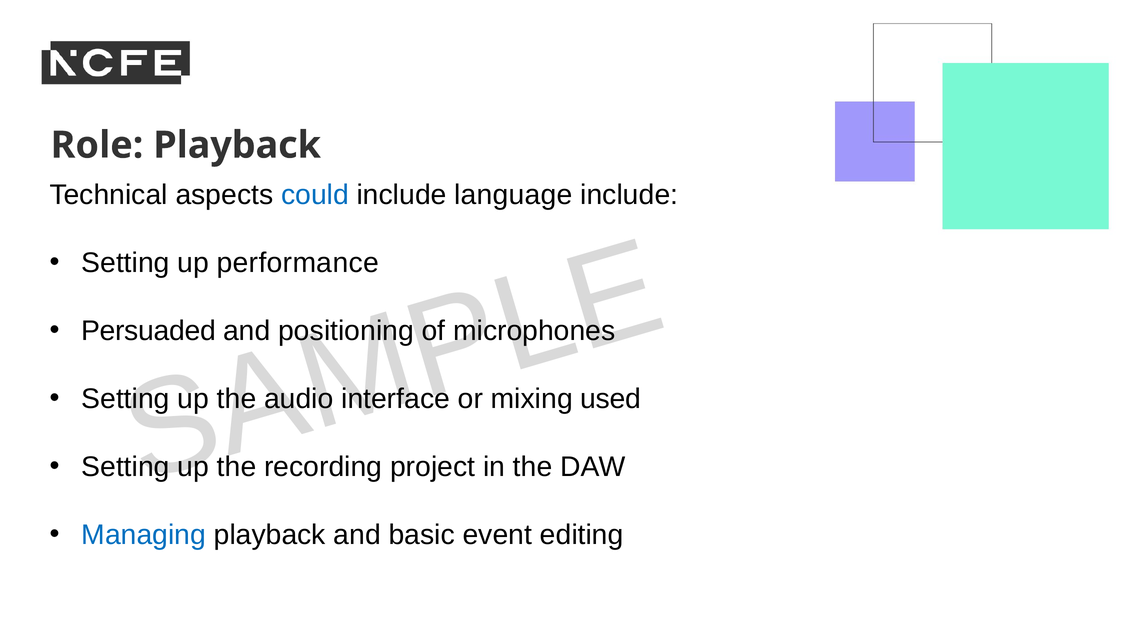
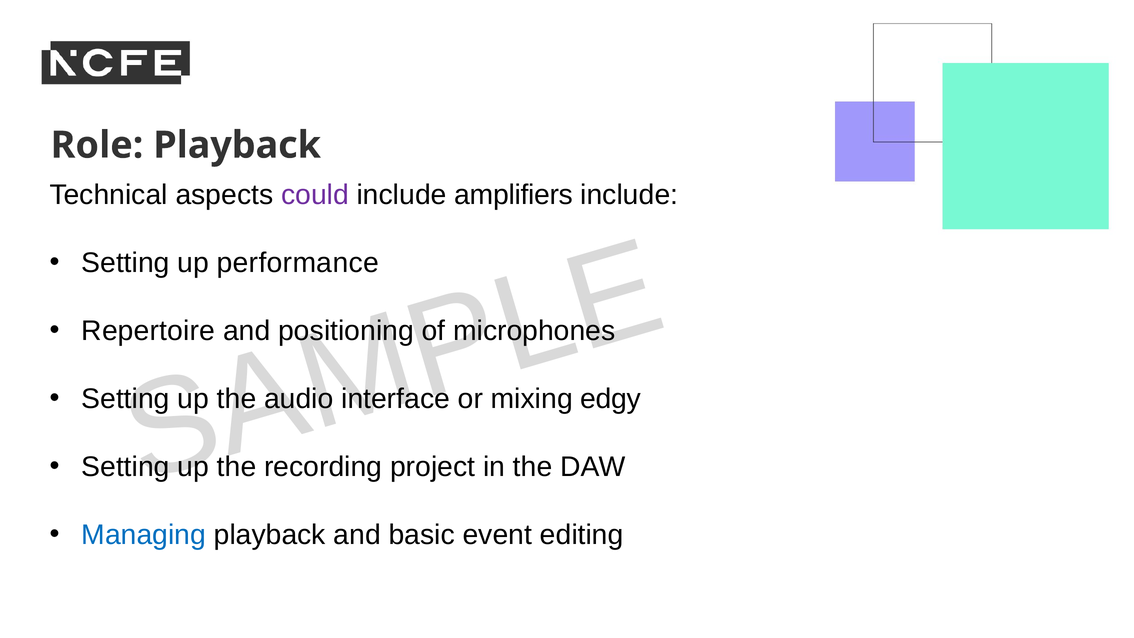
could colour: blue -> purple
language: language -> amplifiers
Persuaded: Persuaded -> Repertoire
used: used -> edgy
